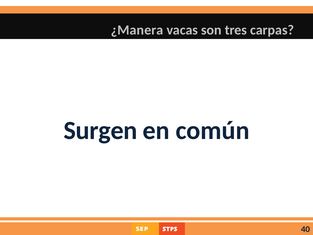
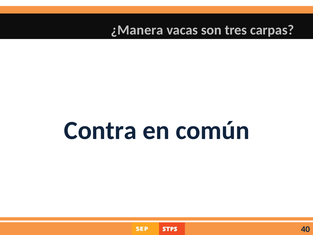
Surgen: Surgen -> Contra
